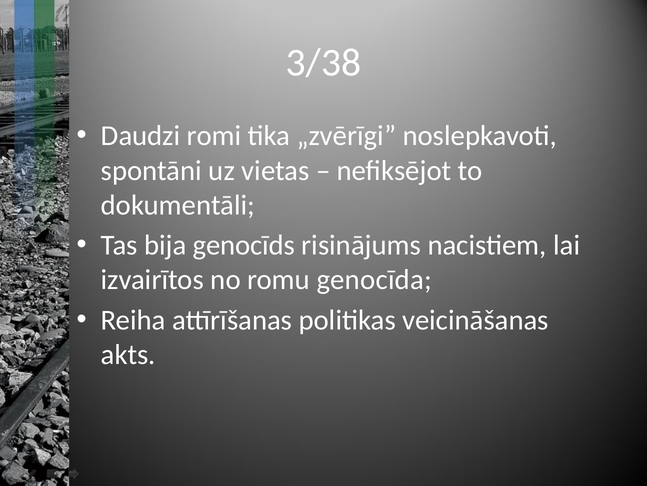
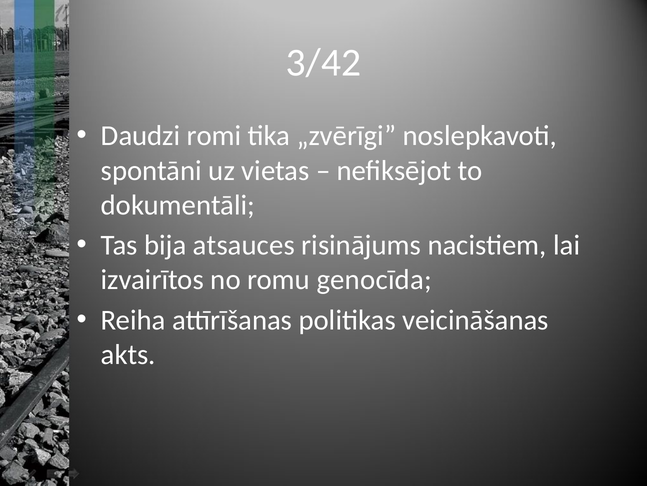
3/38: 3/38 -> 3/42
genocīds: genocīds -> atsauces
